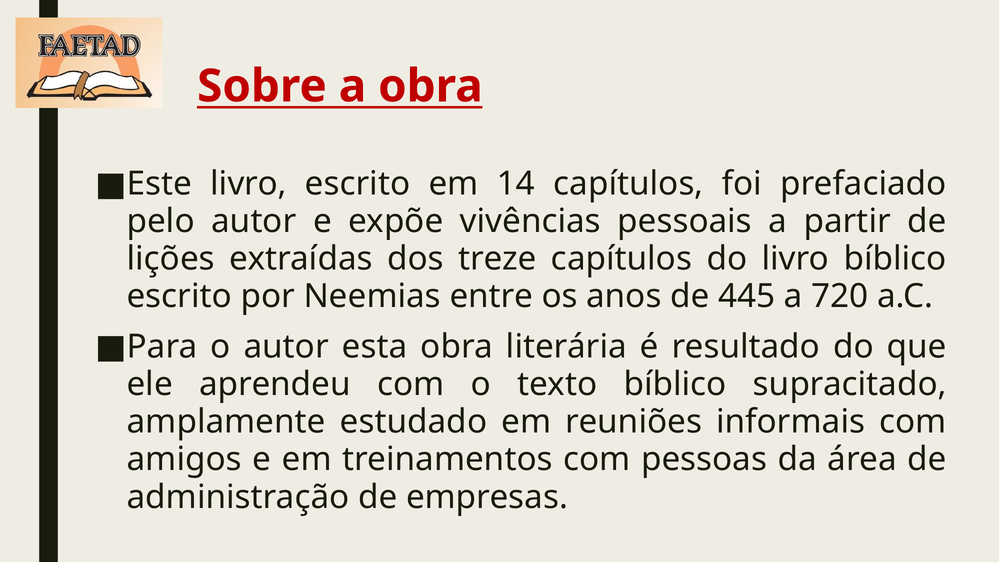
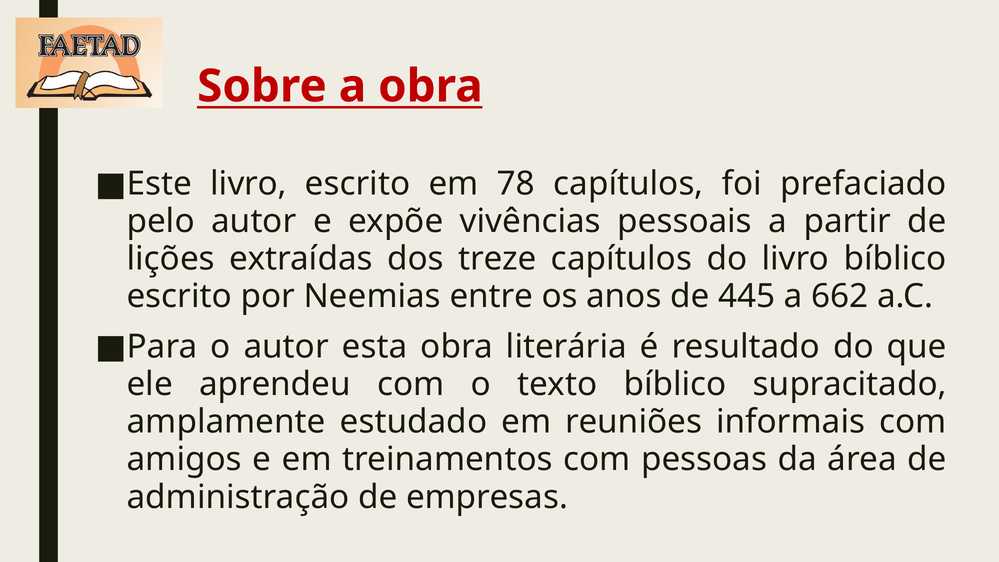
14: 14 -> 78
720: 720 -> 662
